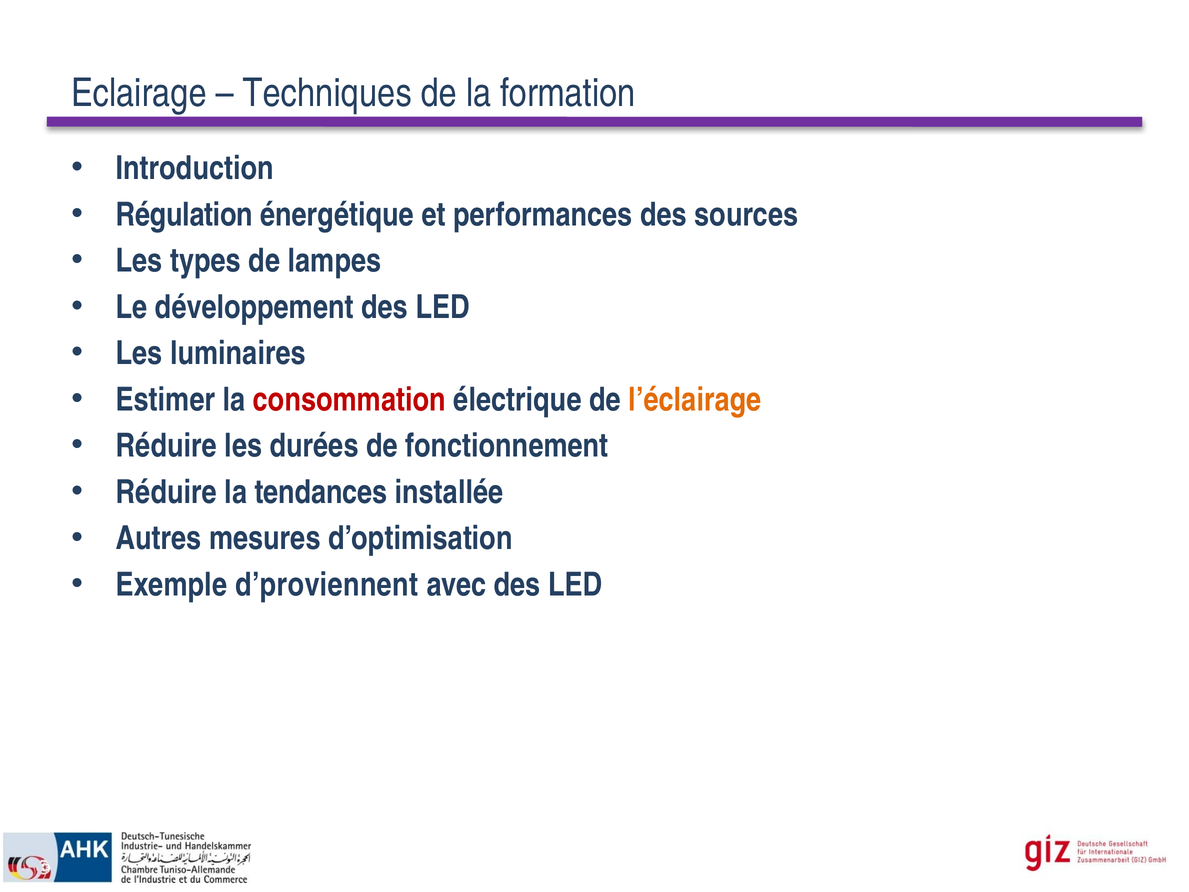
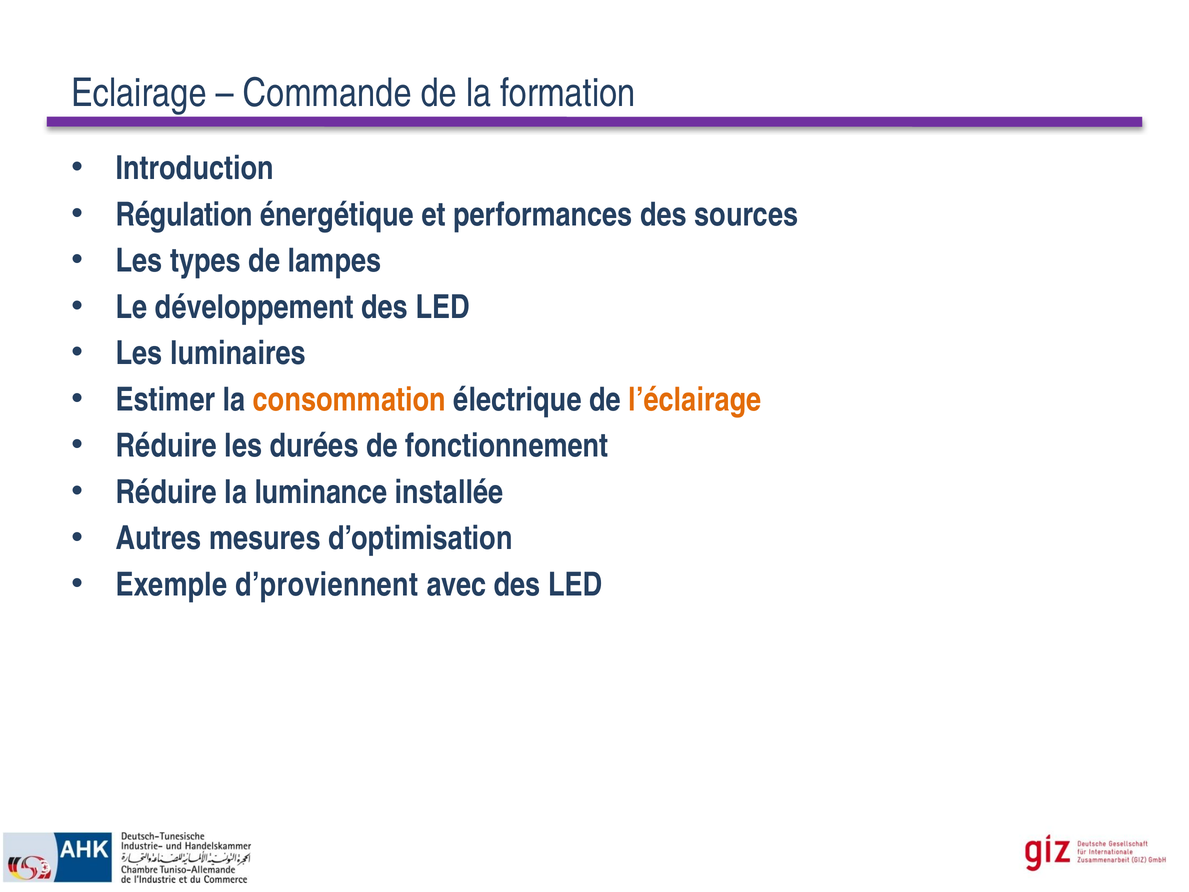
Techniques: Techniques -> Commande
consommation colour: red -> orange
tendances: tendances -> luminance
